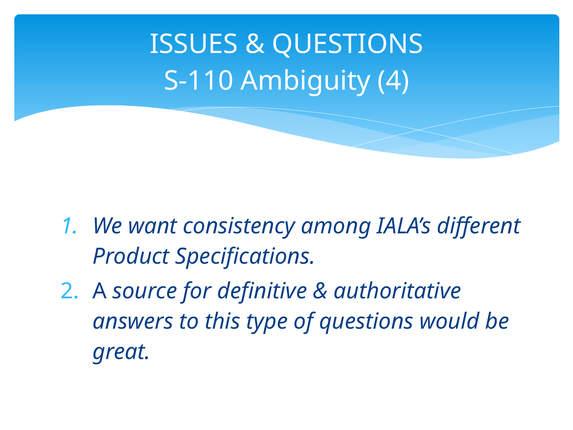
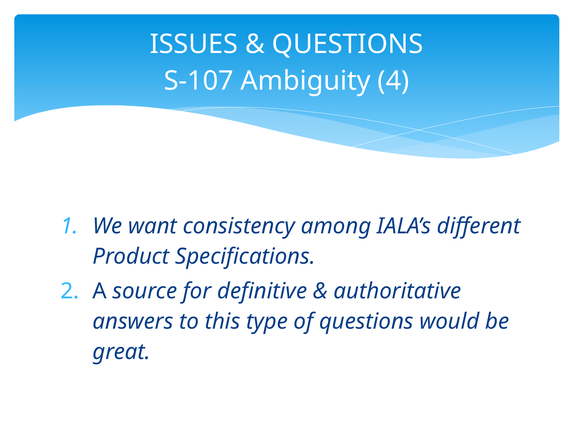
S-110: S-110 -> S-107
